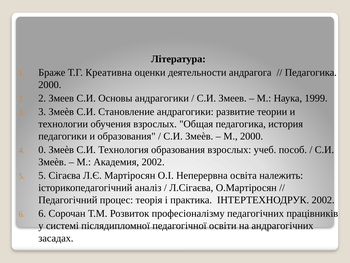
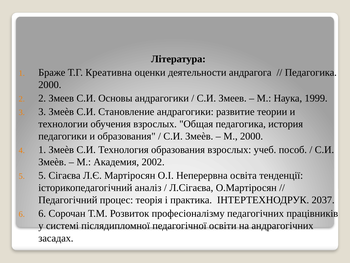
4 0: 0 -> 1
належить: належить -> тенденції
ІНТЕРТЕХНОДРУК 2002: 2002 -> 2037
